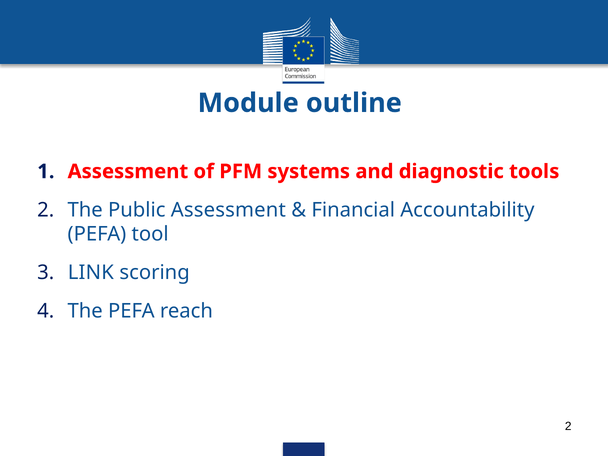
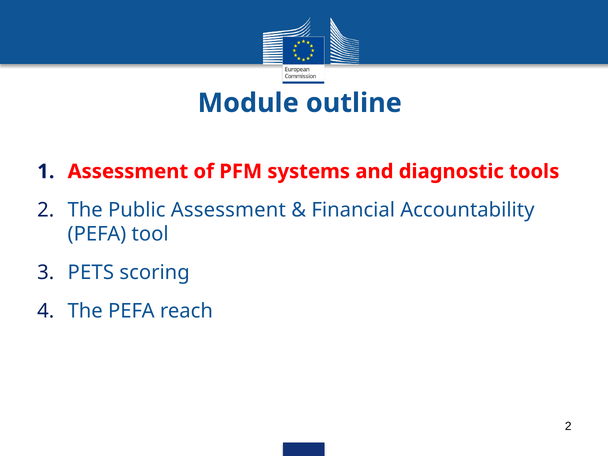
LINK: LINK -> PETS
